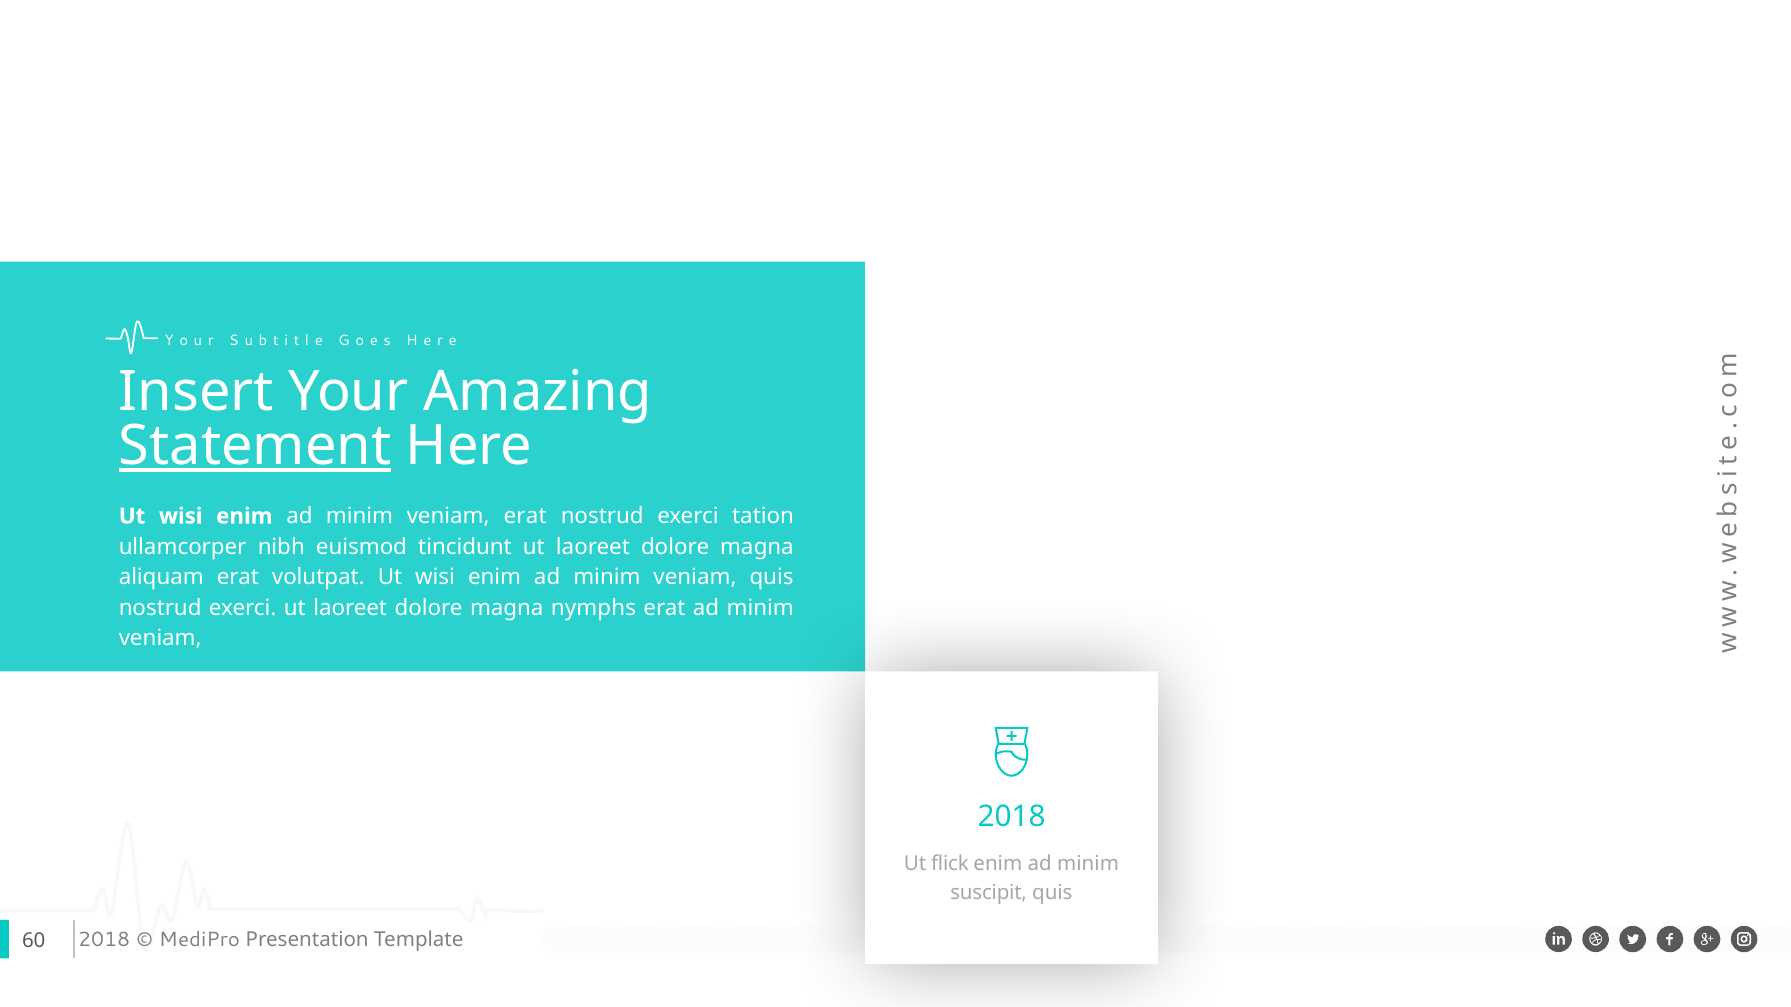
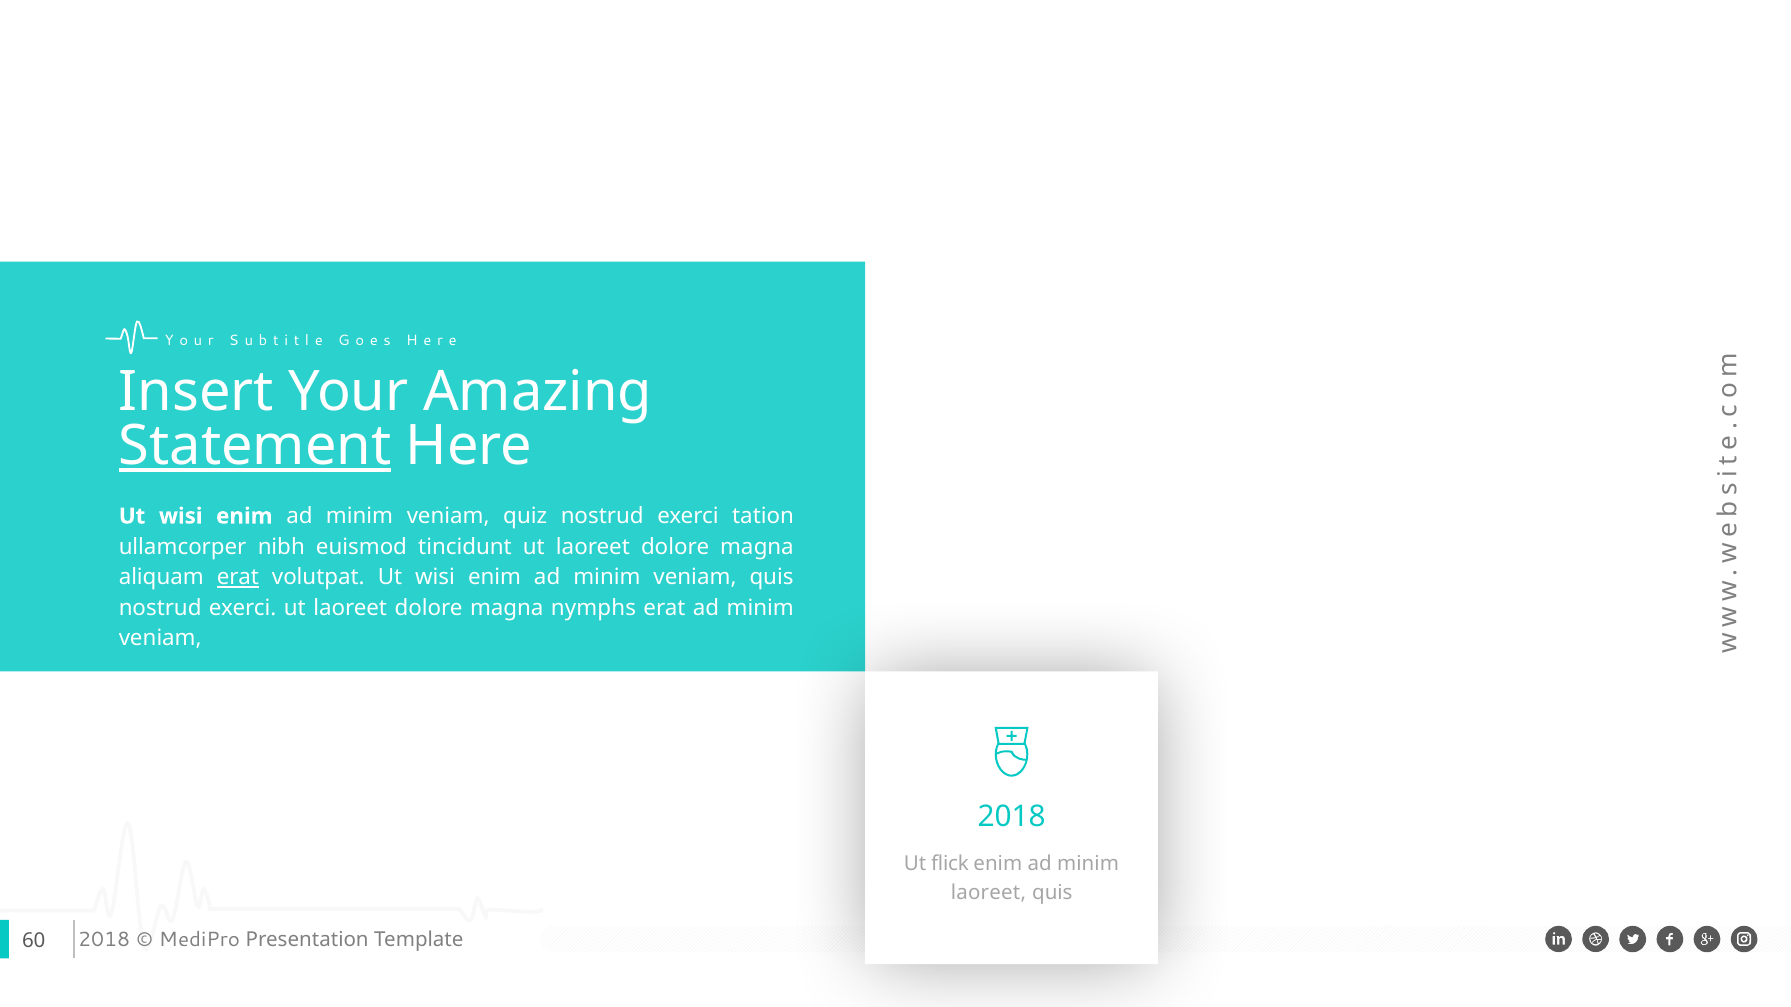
veniam erat: erat -> quiz
erat at (238, 578) underline: none -> present
suscipit at (989, 893): suscipit -> laoreet
